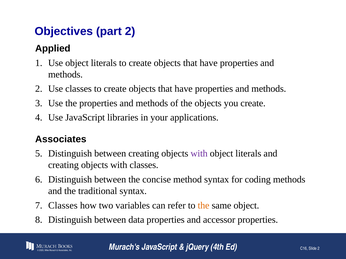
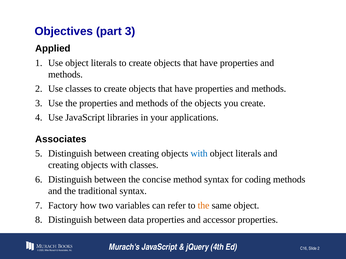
part 2: 2 -> 3
with at (199, 154) colour: purple -> blue
Classes at (63, 206): Classes -> Factory
